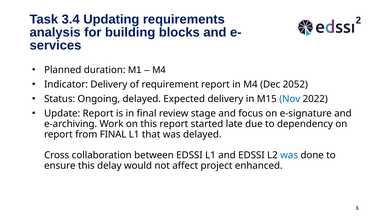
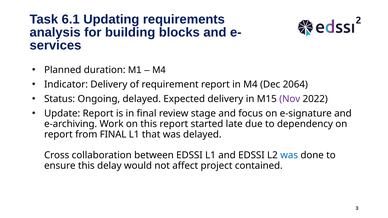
3.4: 3.4 -> 6.1
2052: 2052 -> 2064
Nov colour: blue -> purple
enhanced: enhanced -> contained
